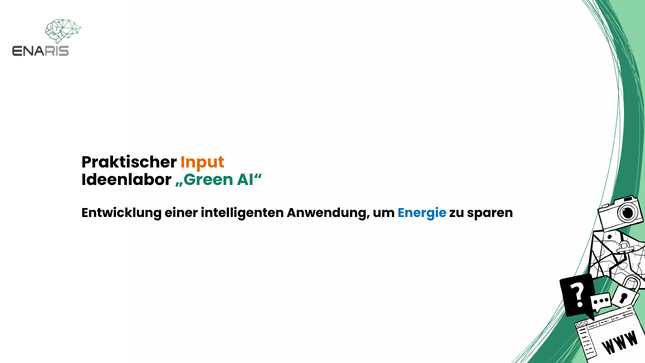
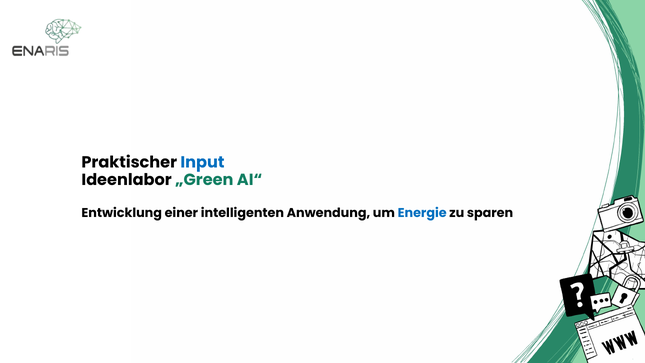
Input colour: orange -> blue
